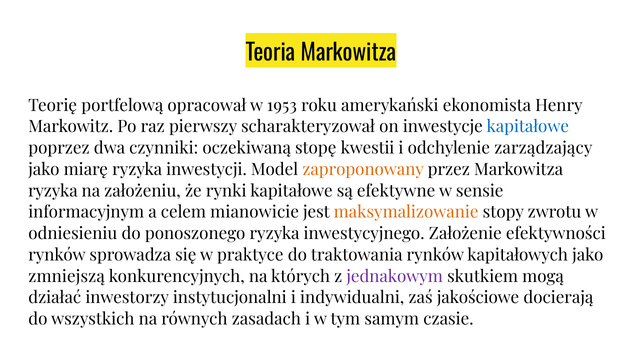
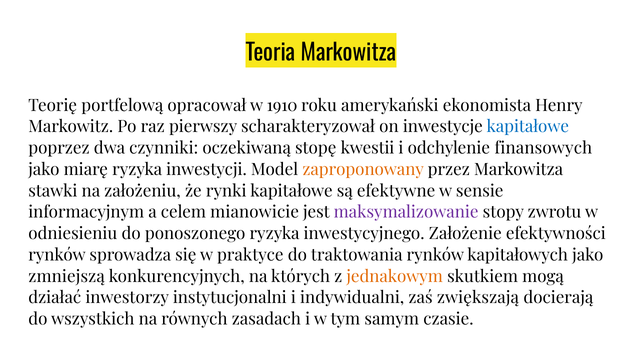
1953: 1953 -> 1910
zarządzający: zarządzający -> finansowych
ryzyka at (53, 191): ryzyka -> stawki
maksymalizowanie colour: orange -> purple
jednakowym colour: purple -> orange
jakościowe: jakościowe -> zwiększają
